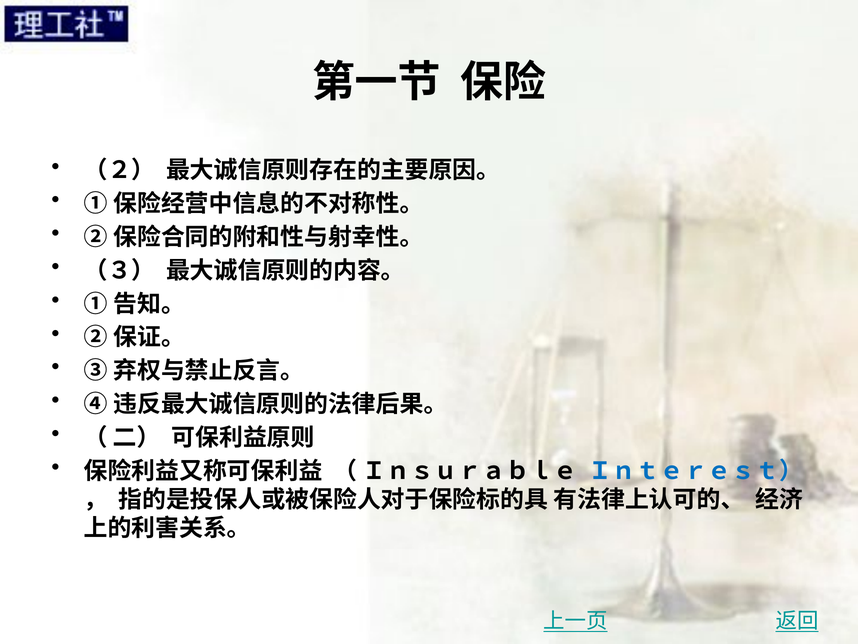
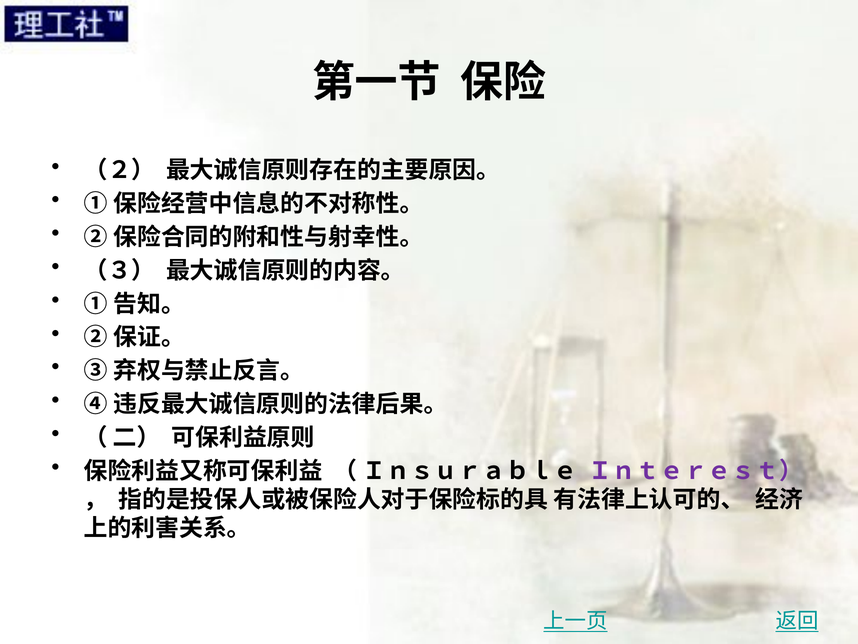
Ｉｎｔｅｒｅｓｔ） colour: blue -> purple
